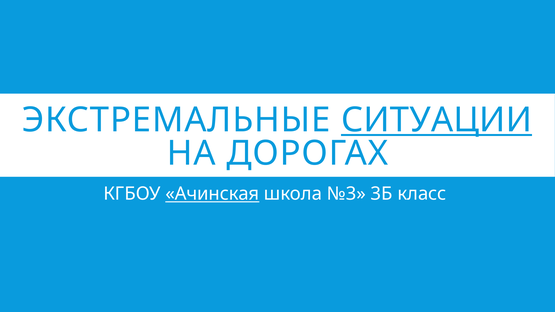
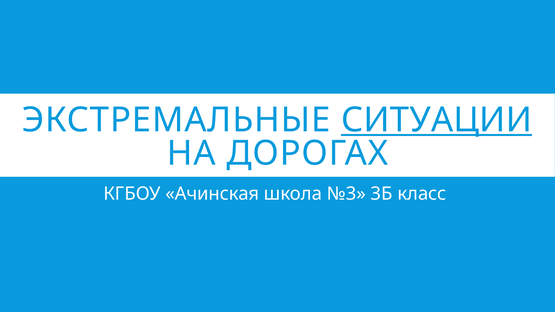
Ачинская underline: present -> none
